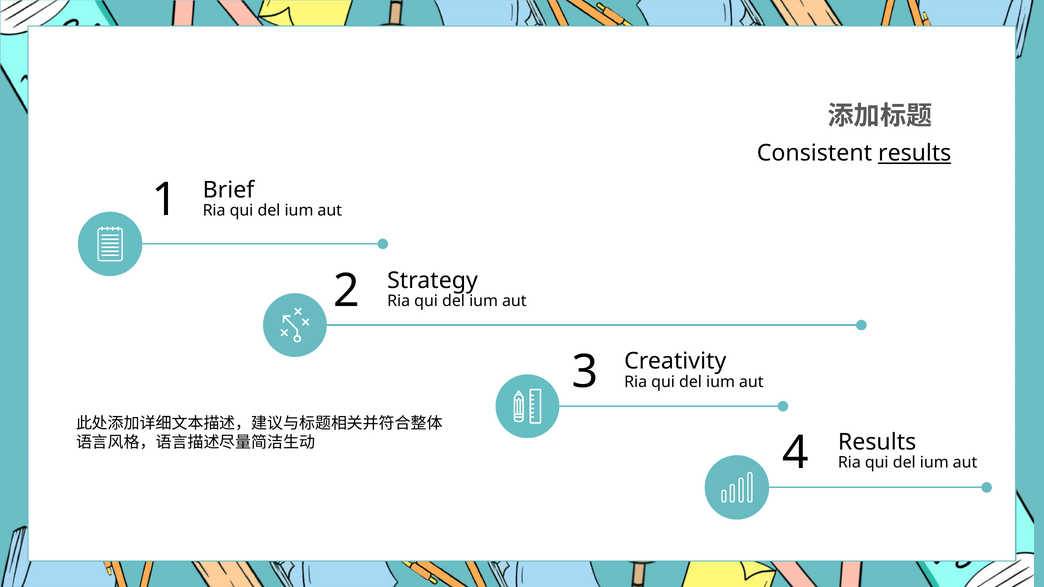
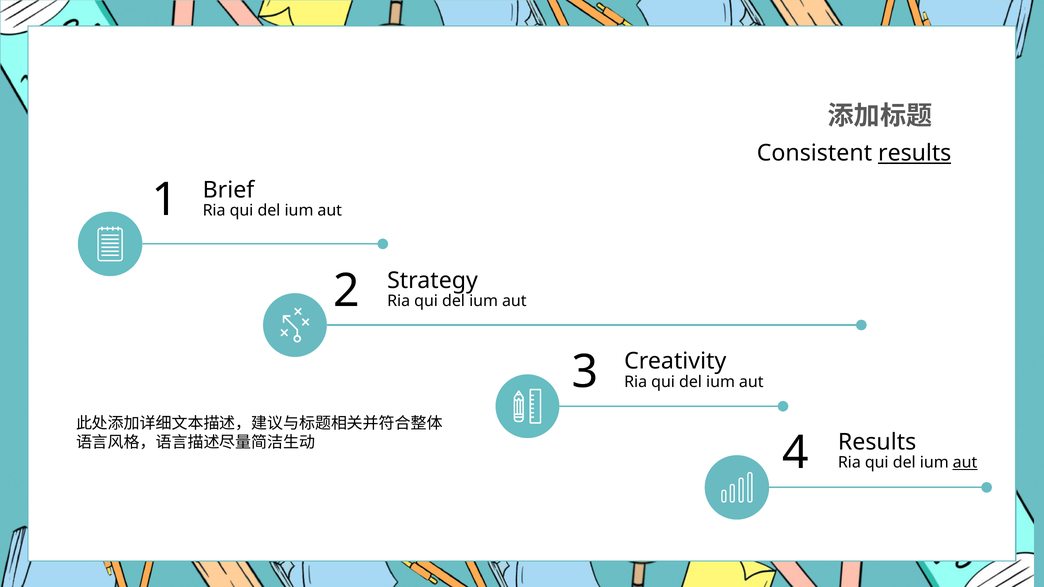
aut at (965, 463) underline: none -> present
